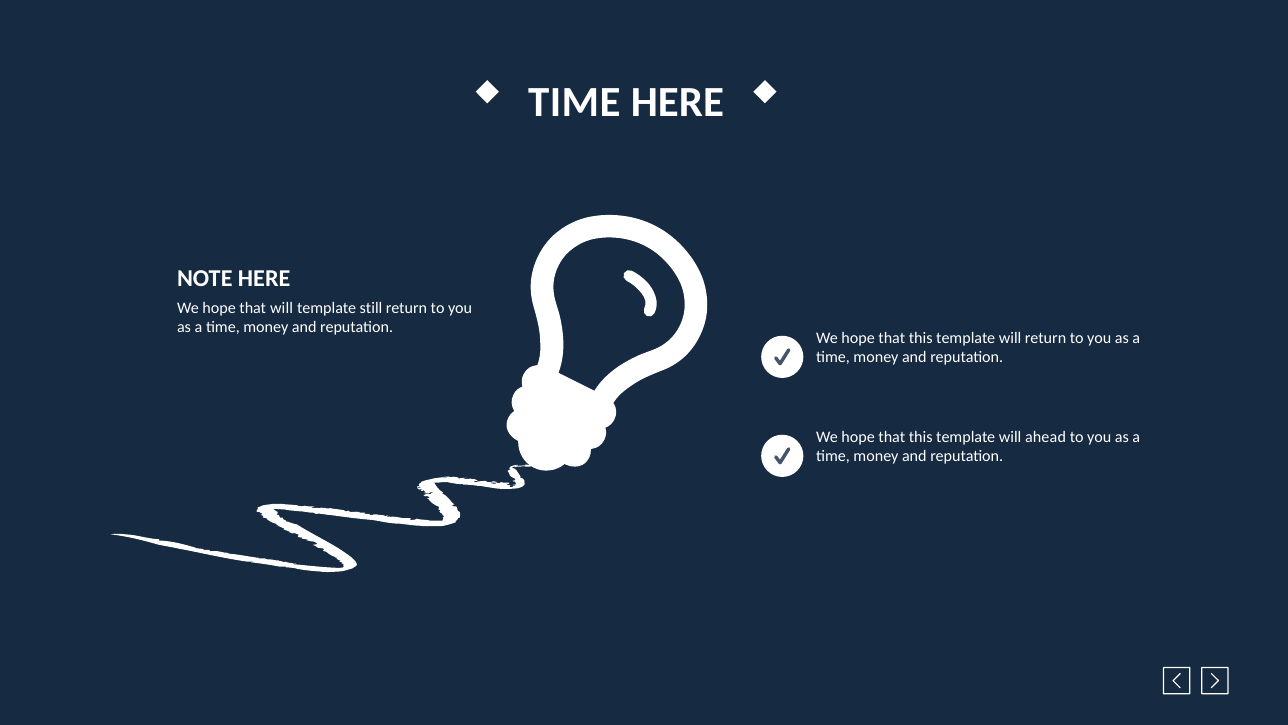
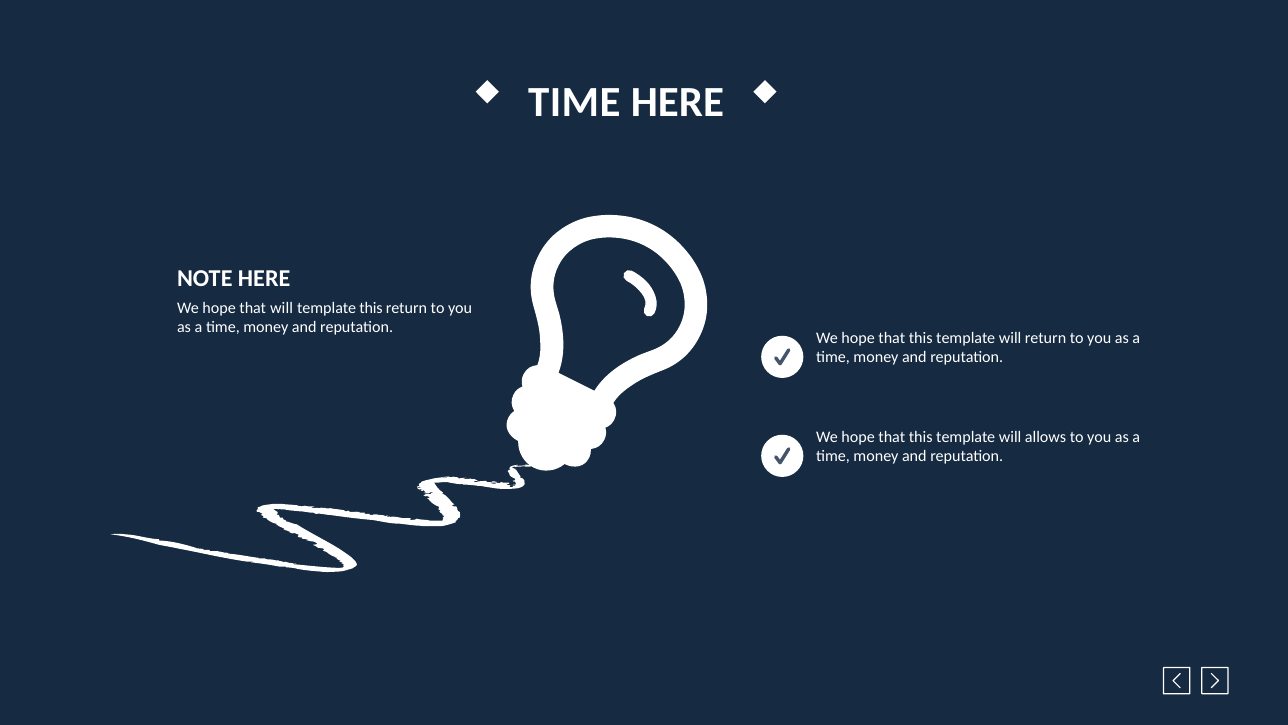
template still: still -> this
ahead: ahead -> allows
